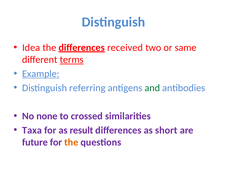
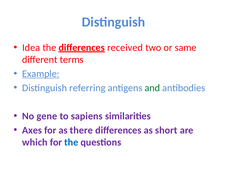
terms underline: present -> none
none: none -> gene
crossed: crossed -> sapiens
Taxa: Taxa -> Axes
result: result -> there
future: future -> which
the at (71, 142) colour: orange -> blue
